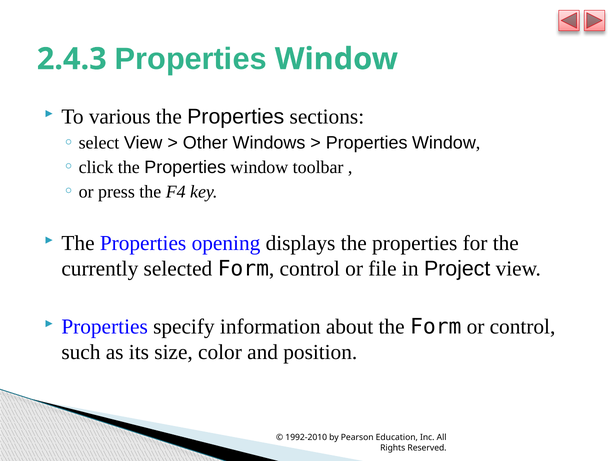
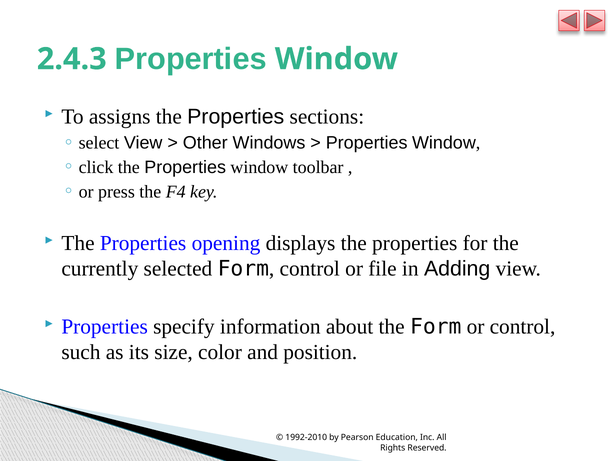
various: various -> assigns
Project: Project -> Adding
